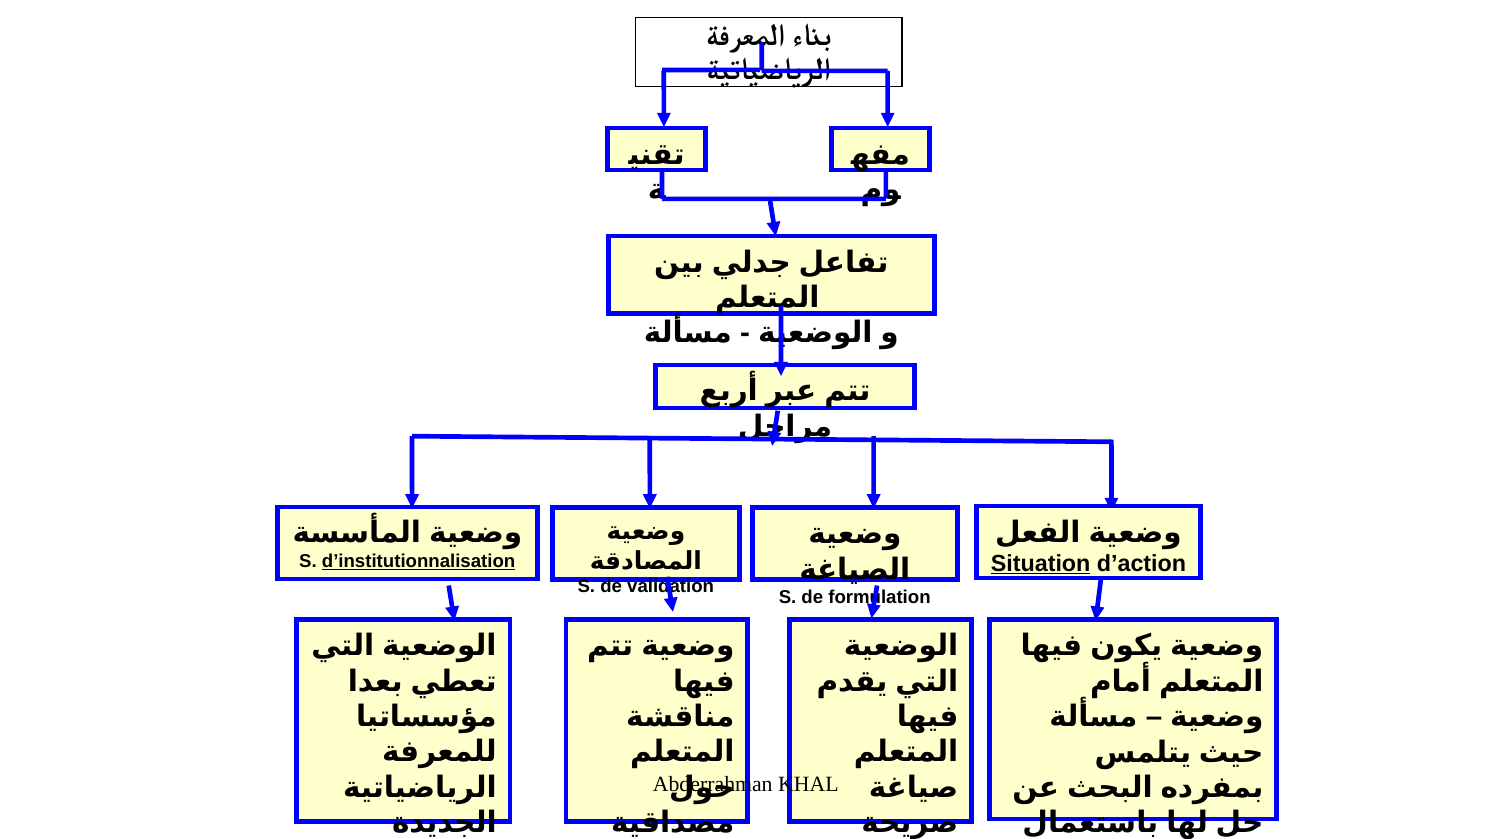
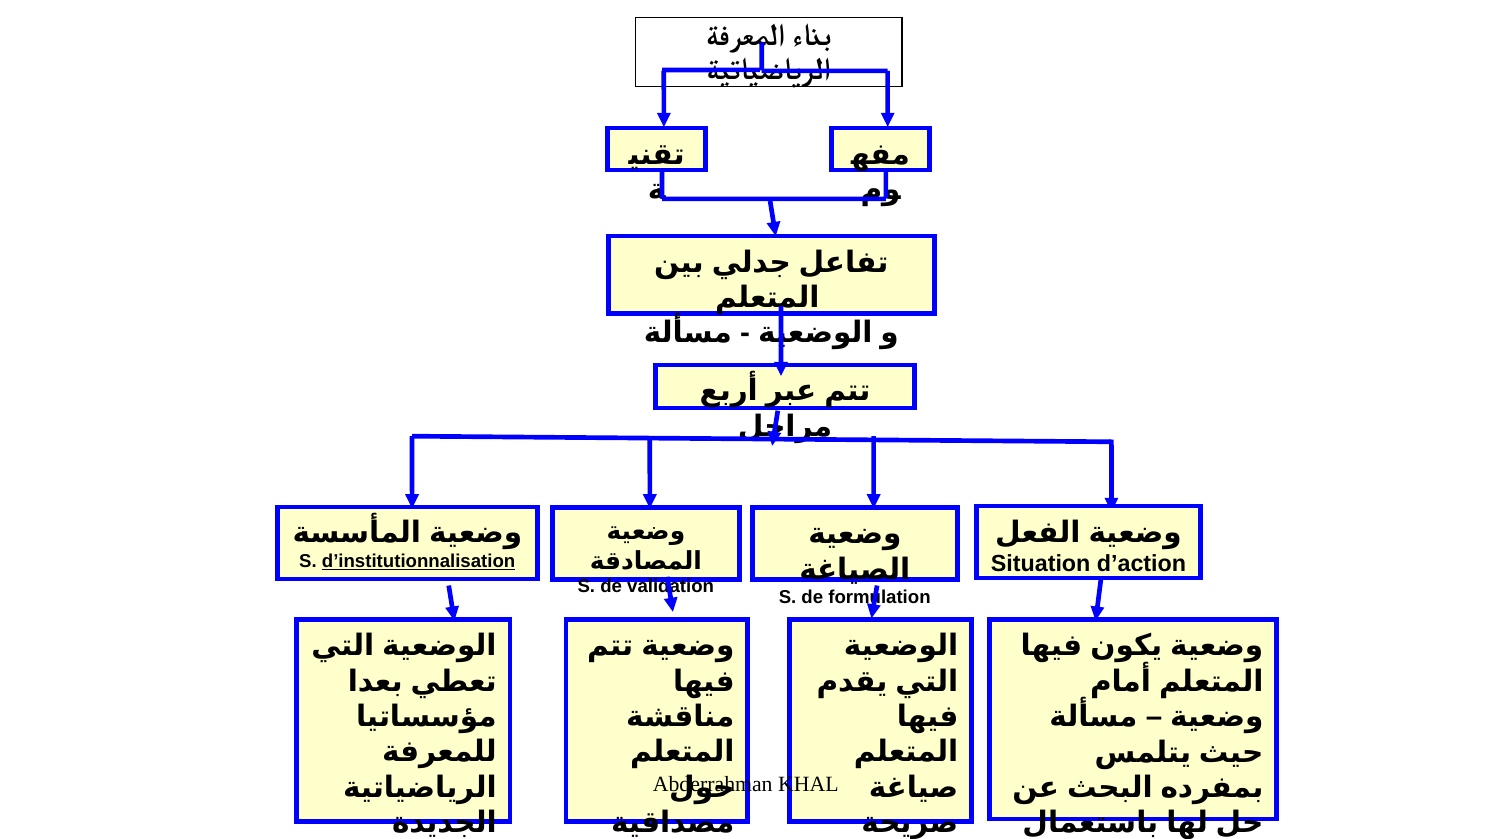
Situation underline: present -> none
